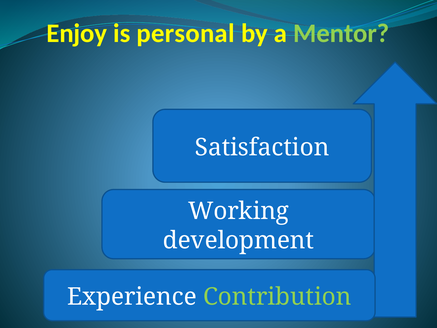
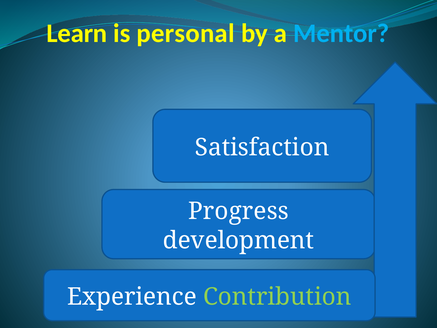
Enjoy: Enjoy -> Learn
Mentor colour: light green -> light blue
Working: Working -> Progress
